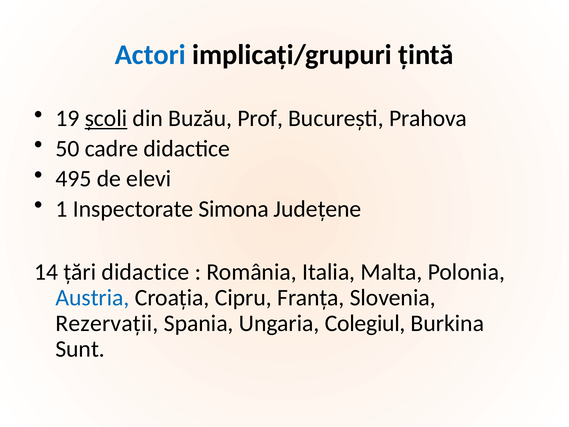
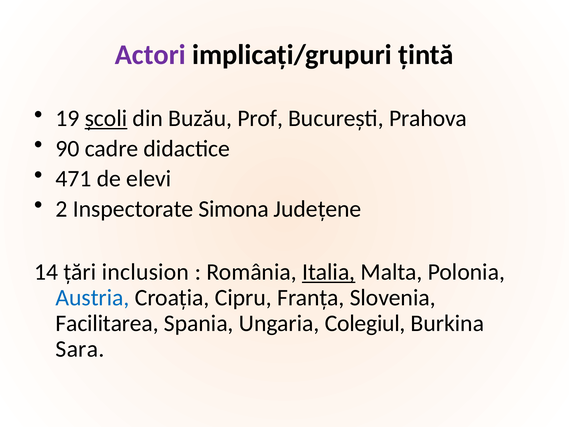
Actori colour: blue -> purple
50: 50 -> 90
495: 495 -> 471
1: 1 -> 2
țări didactice: didactice -> inclusion
Italia underline: none -> present
Rezervații: Rezervații -> Facilitarea
Sunt: Sunt -> Sara
